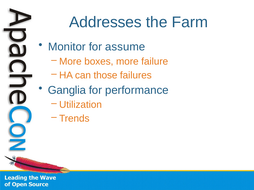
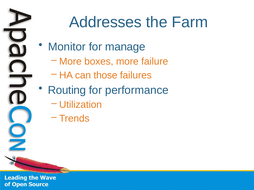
assume: assume -> manage
Ganglia: Ganglia -> Routing
